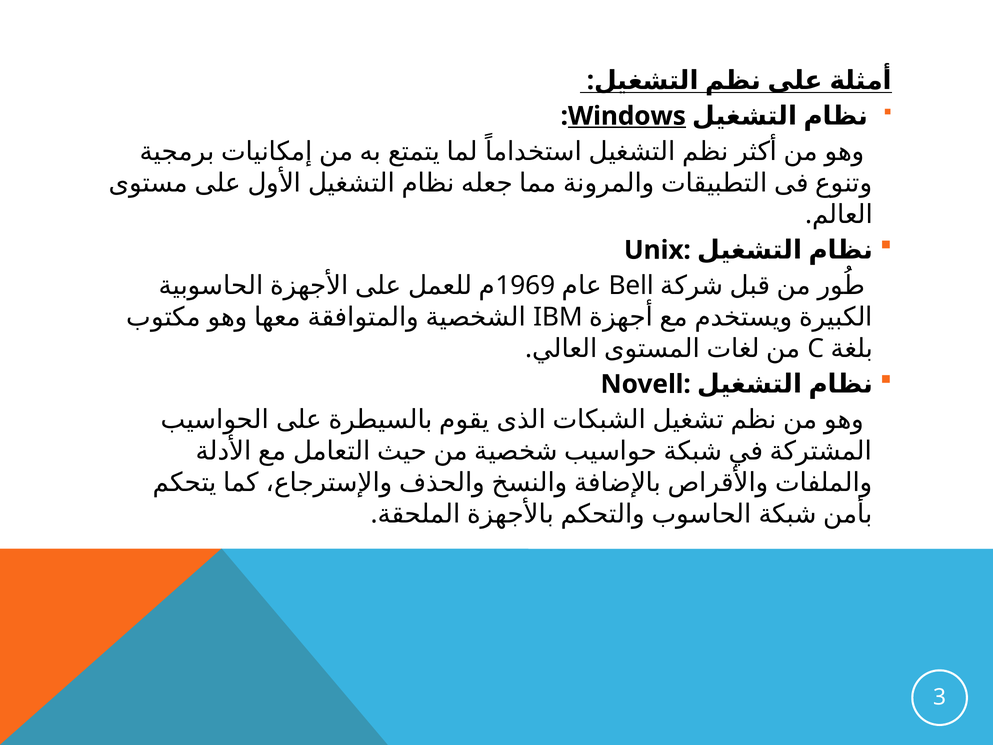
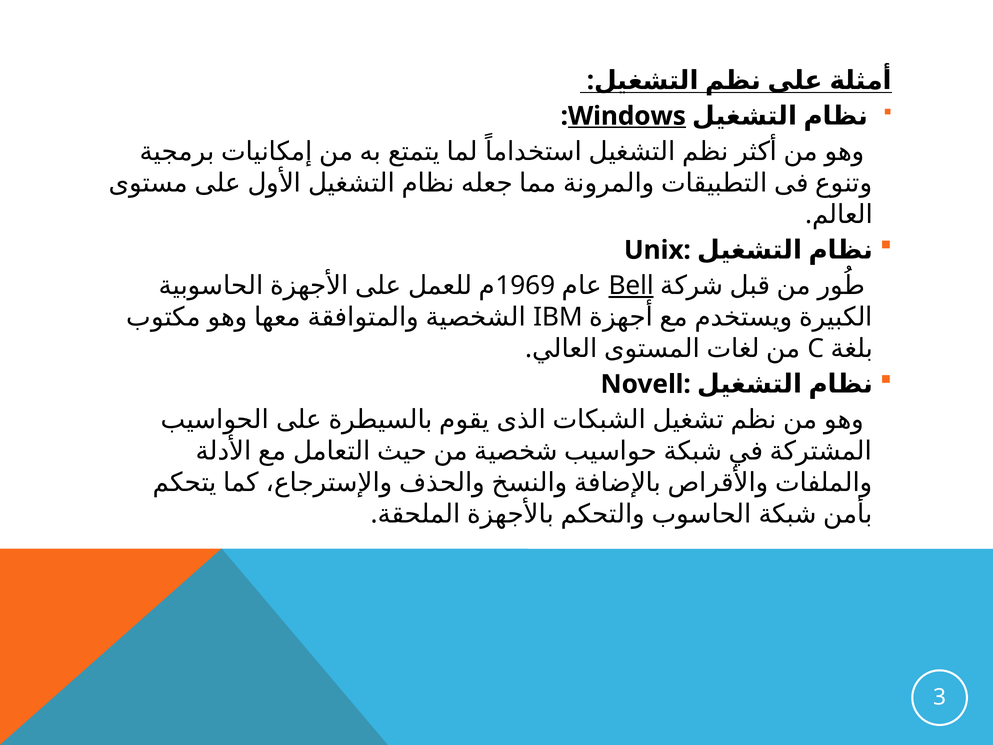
Bell underline: none -> present
